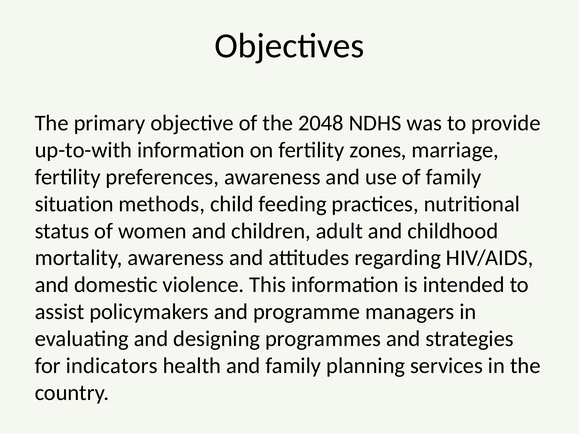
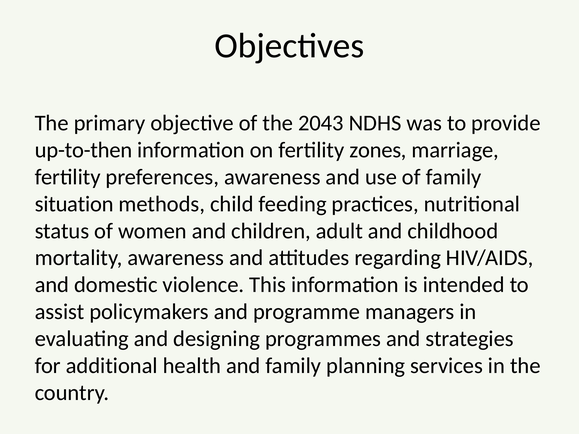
2048: 2048 -> 2043
up-to-with: up-to-with -> up-to-then
indicators: indicators -> additional
